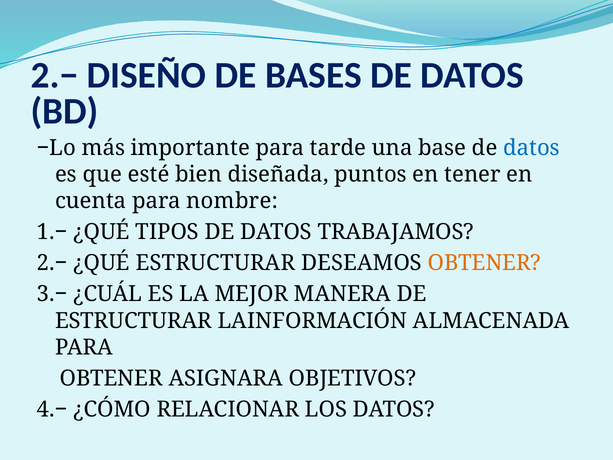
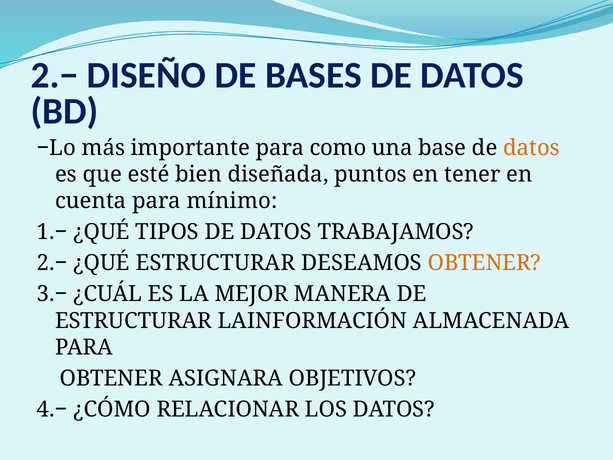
tarde: tarde -> como
datos at (531, 148) colour: blue -> orange
nombre: nombre -> mínimo
